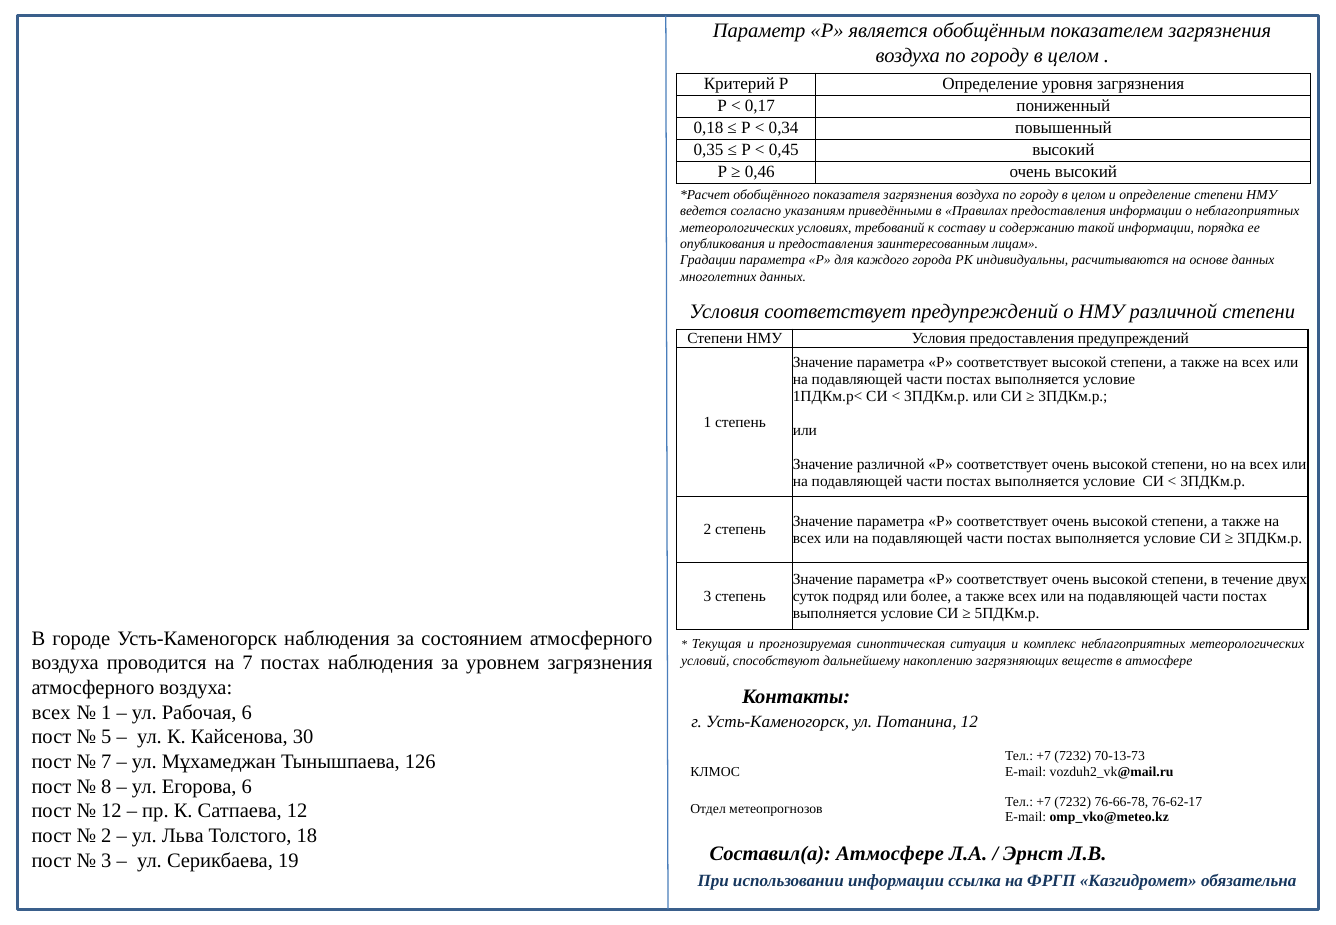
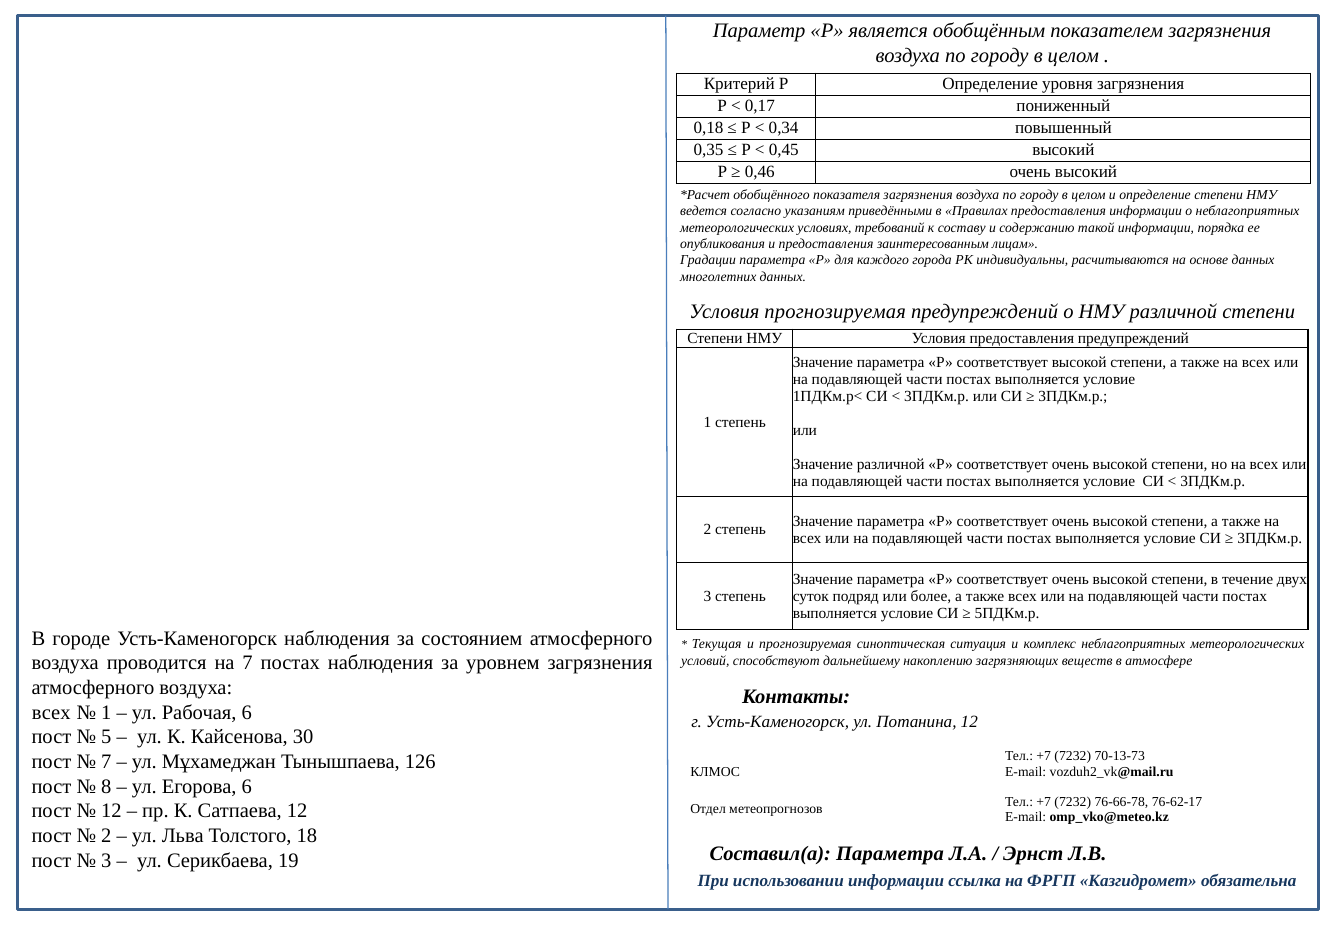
Условия соответствует: соответствует -> прогнозируемая
Составил(а Атмосфере: Атмосфере -> Параметра
